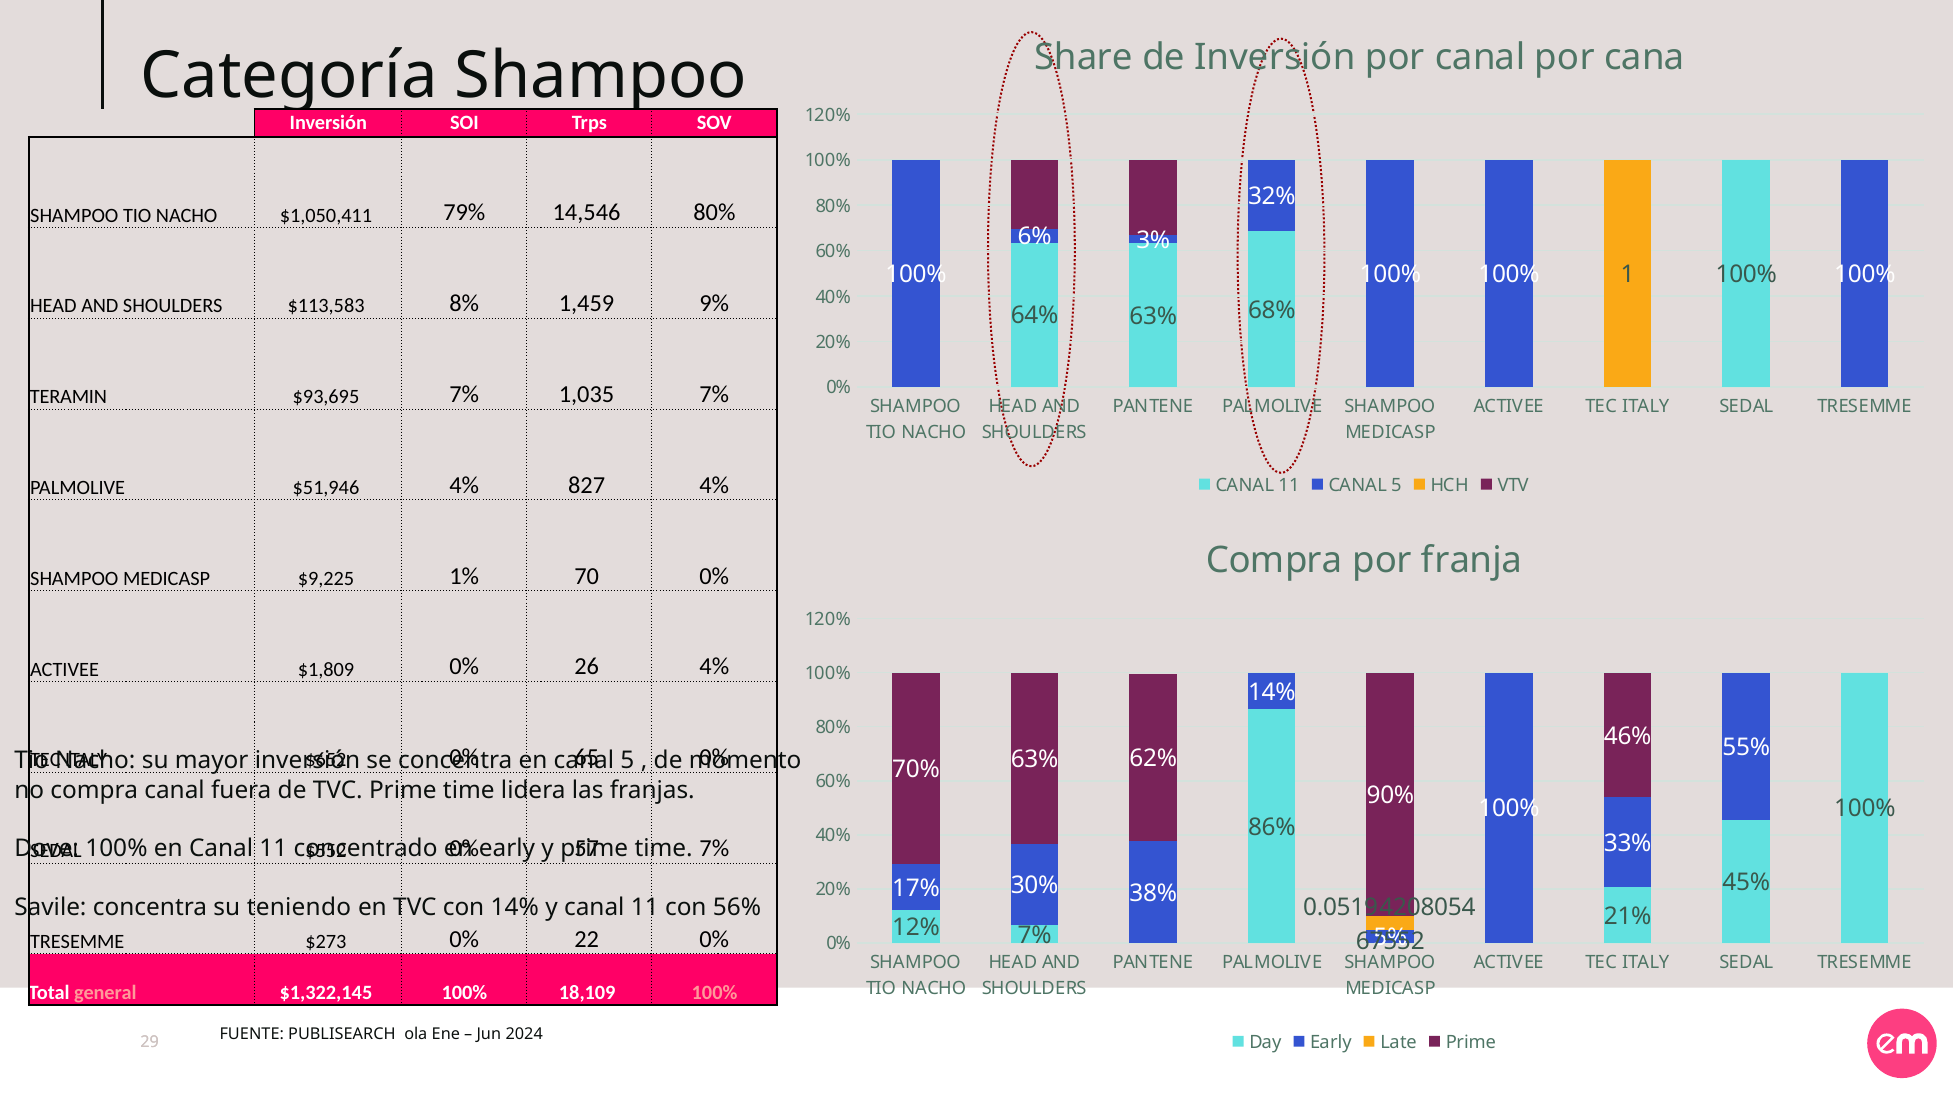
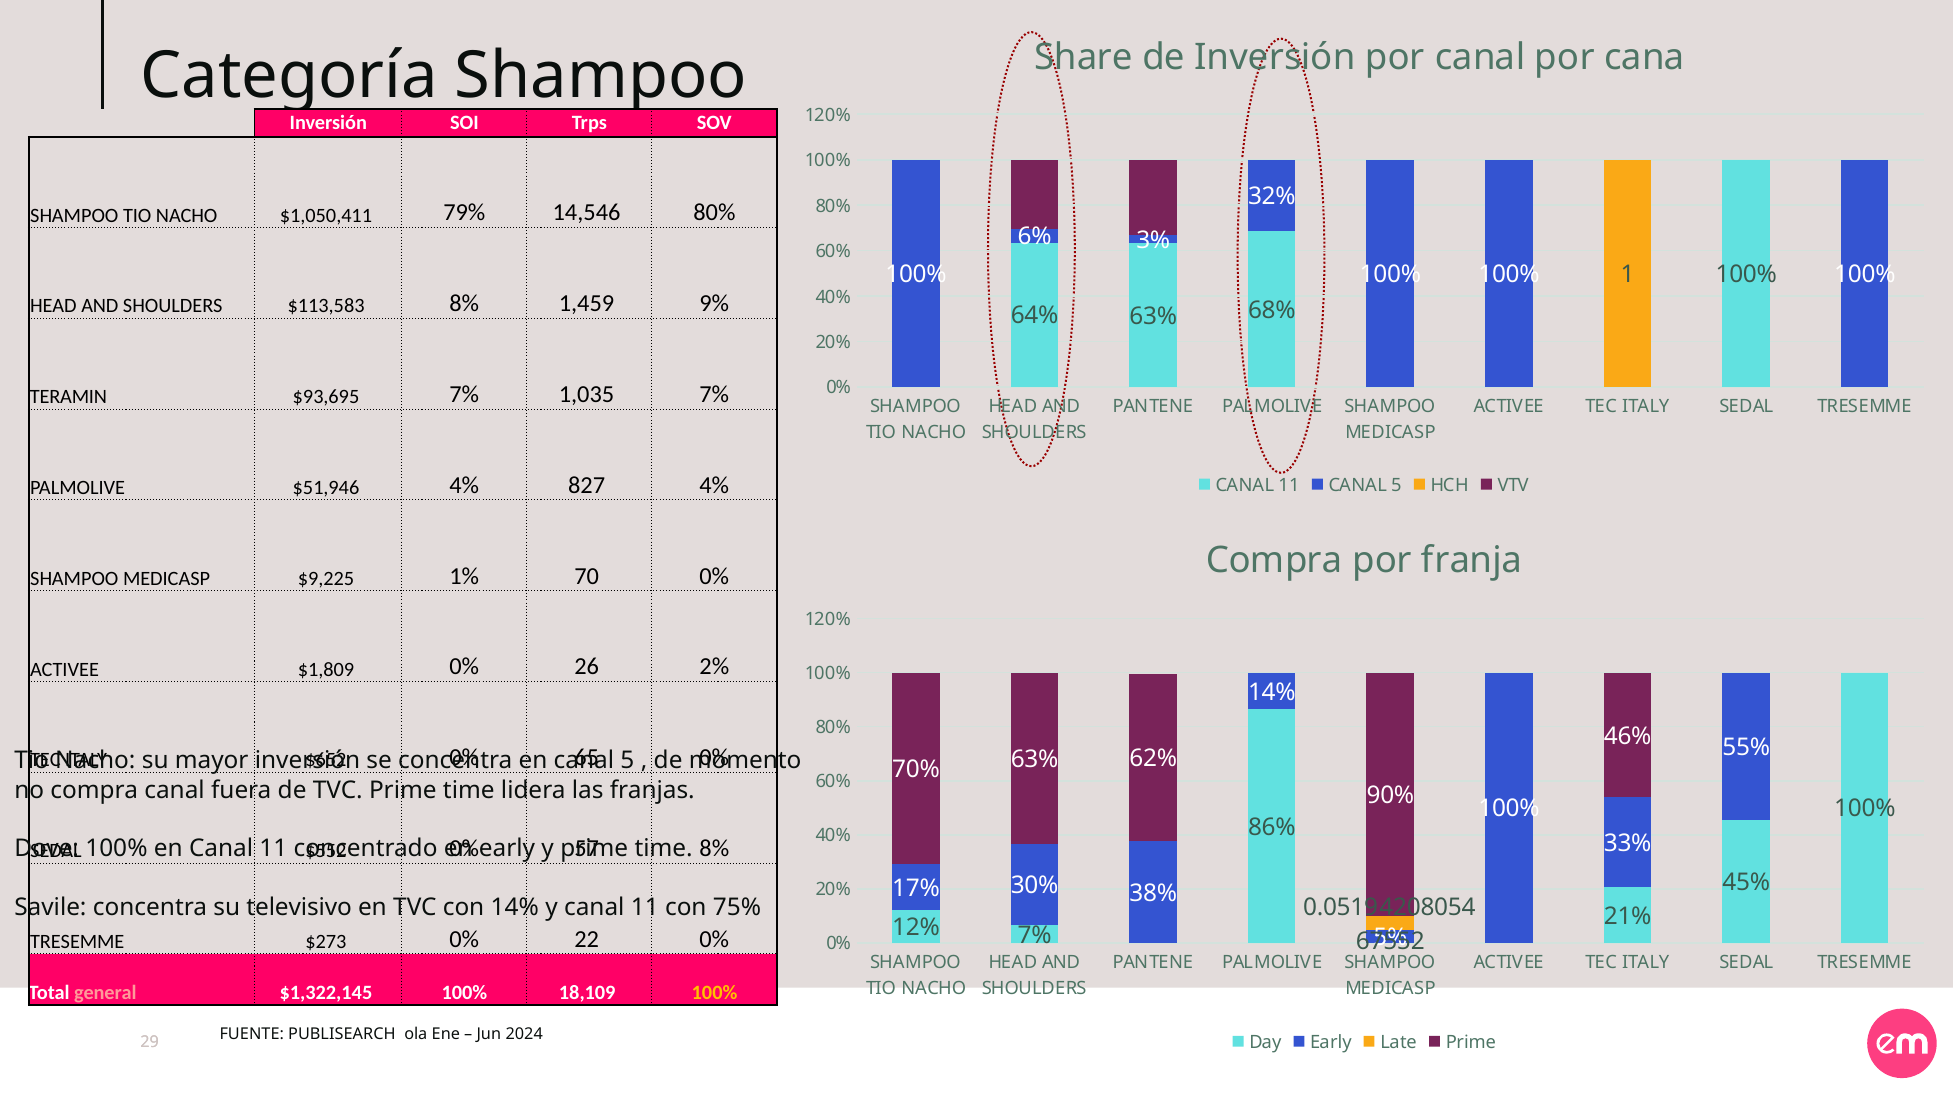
26 4%: 4% -> 2%
7% at (714, 849): 7% -> 8%
teniendo: teniendo -> televisivo
56%: 56% -> 75%
100% at (715, 993) colour: pink -> yellow
